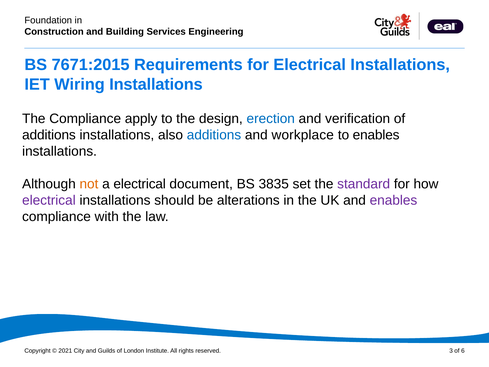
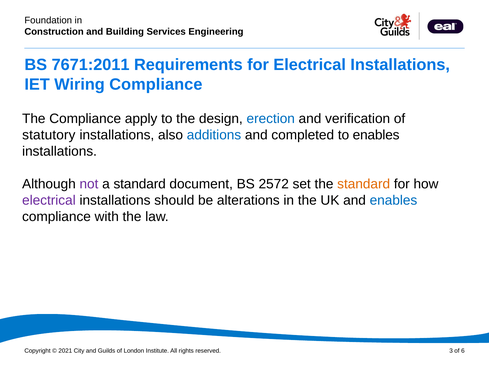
7671:2015: 7671:2015 -> 7671:2011
Wiring Installations: Installations -> Compliance
additions at (49, 135): additions -> statutory
workplace: workplace -> completed
not colour: orange -> purple
a electrical: electrical -> standard
3835: 3835 -> 2572
standard at (364, 184) colour: purple -> orange
enables at (393, 200) colour: purple -> blue
